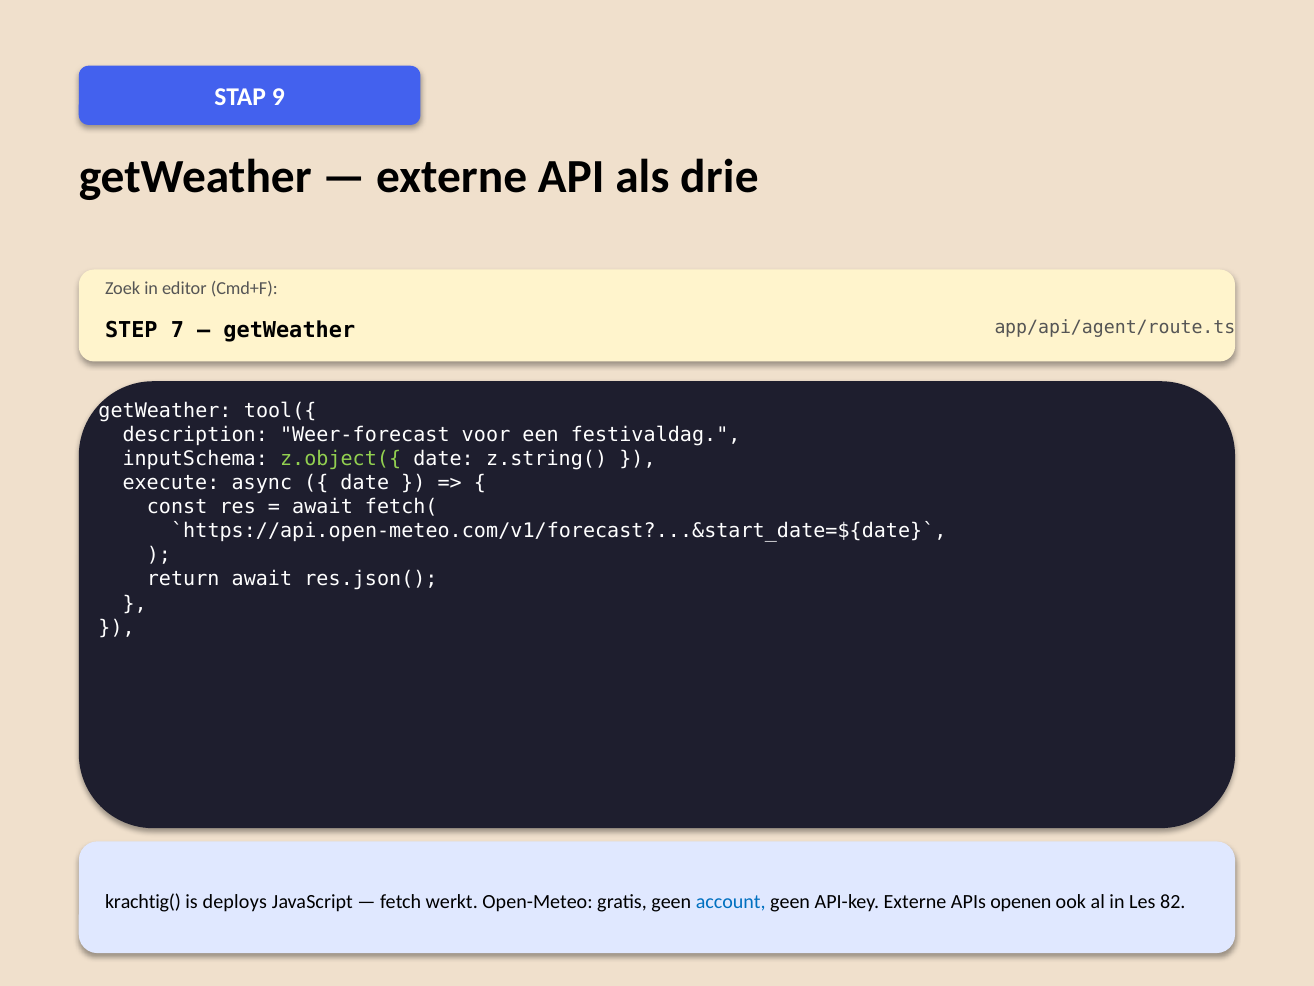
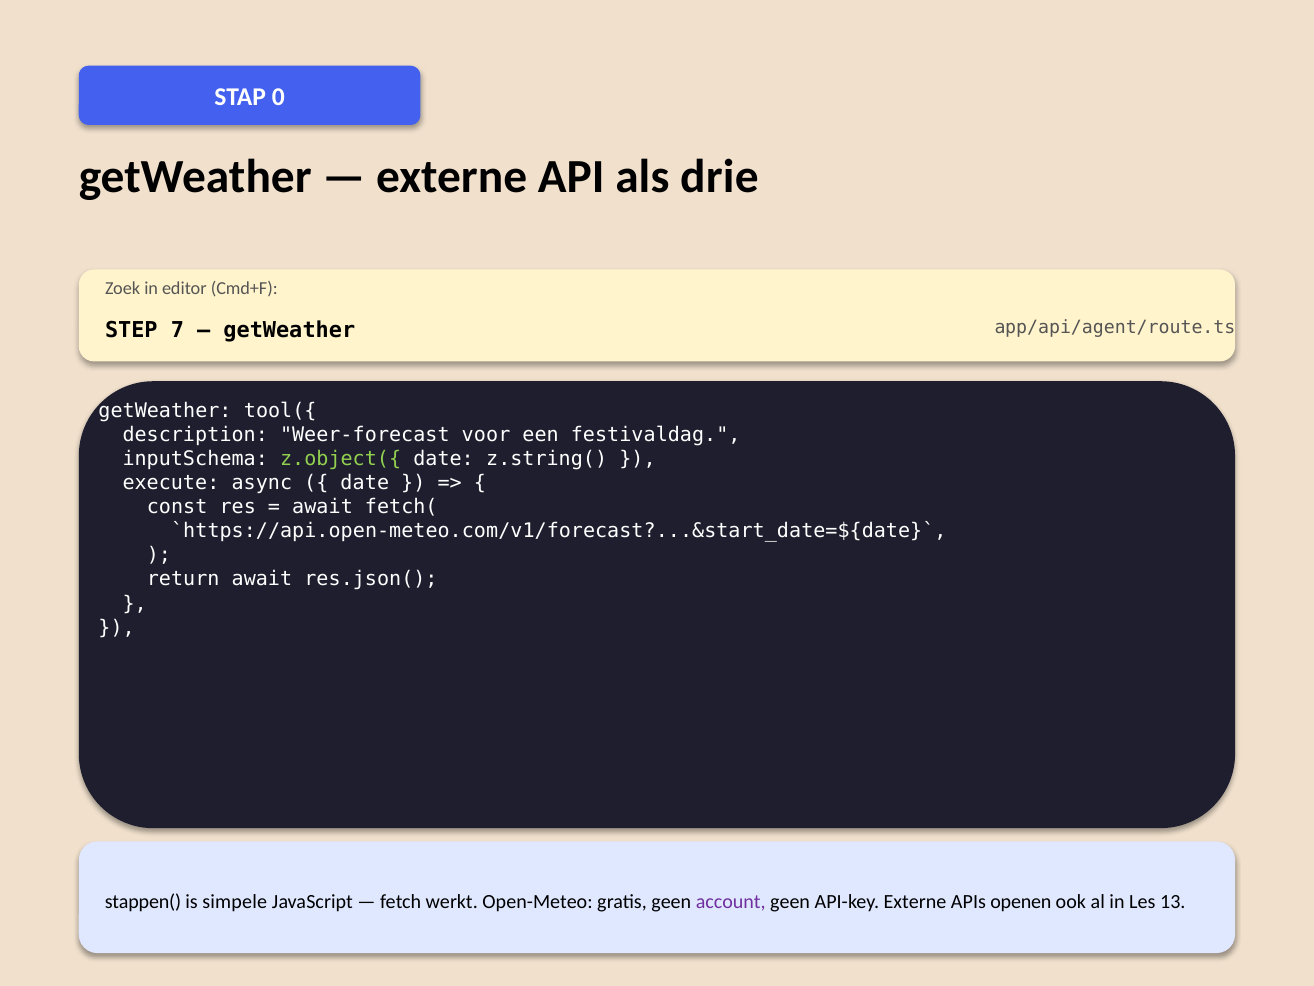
9: 9 -> 0
krachtig(: krachtig( -> stappen(
deploys: deploys -> simpele
account colour: blue -> purple
82: 82 -> 13
